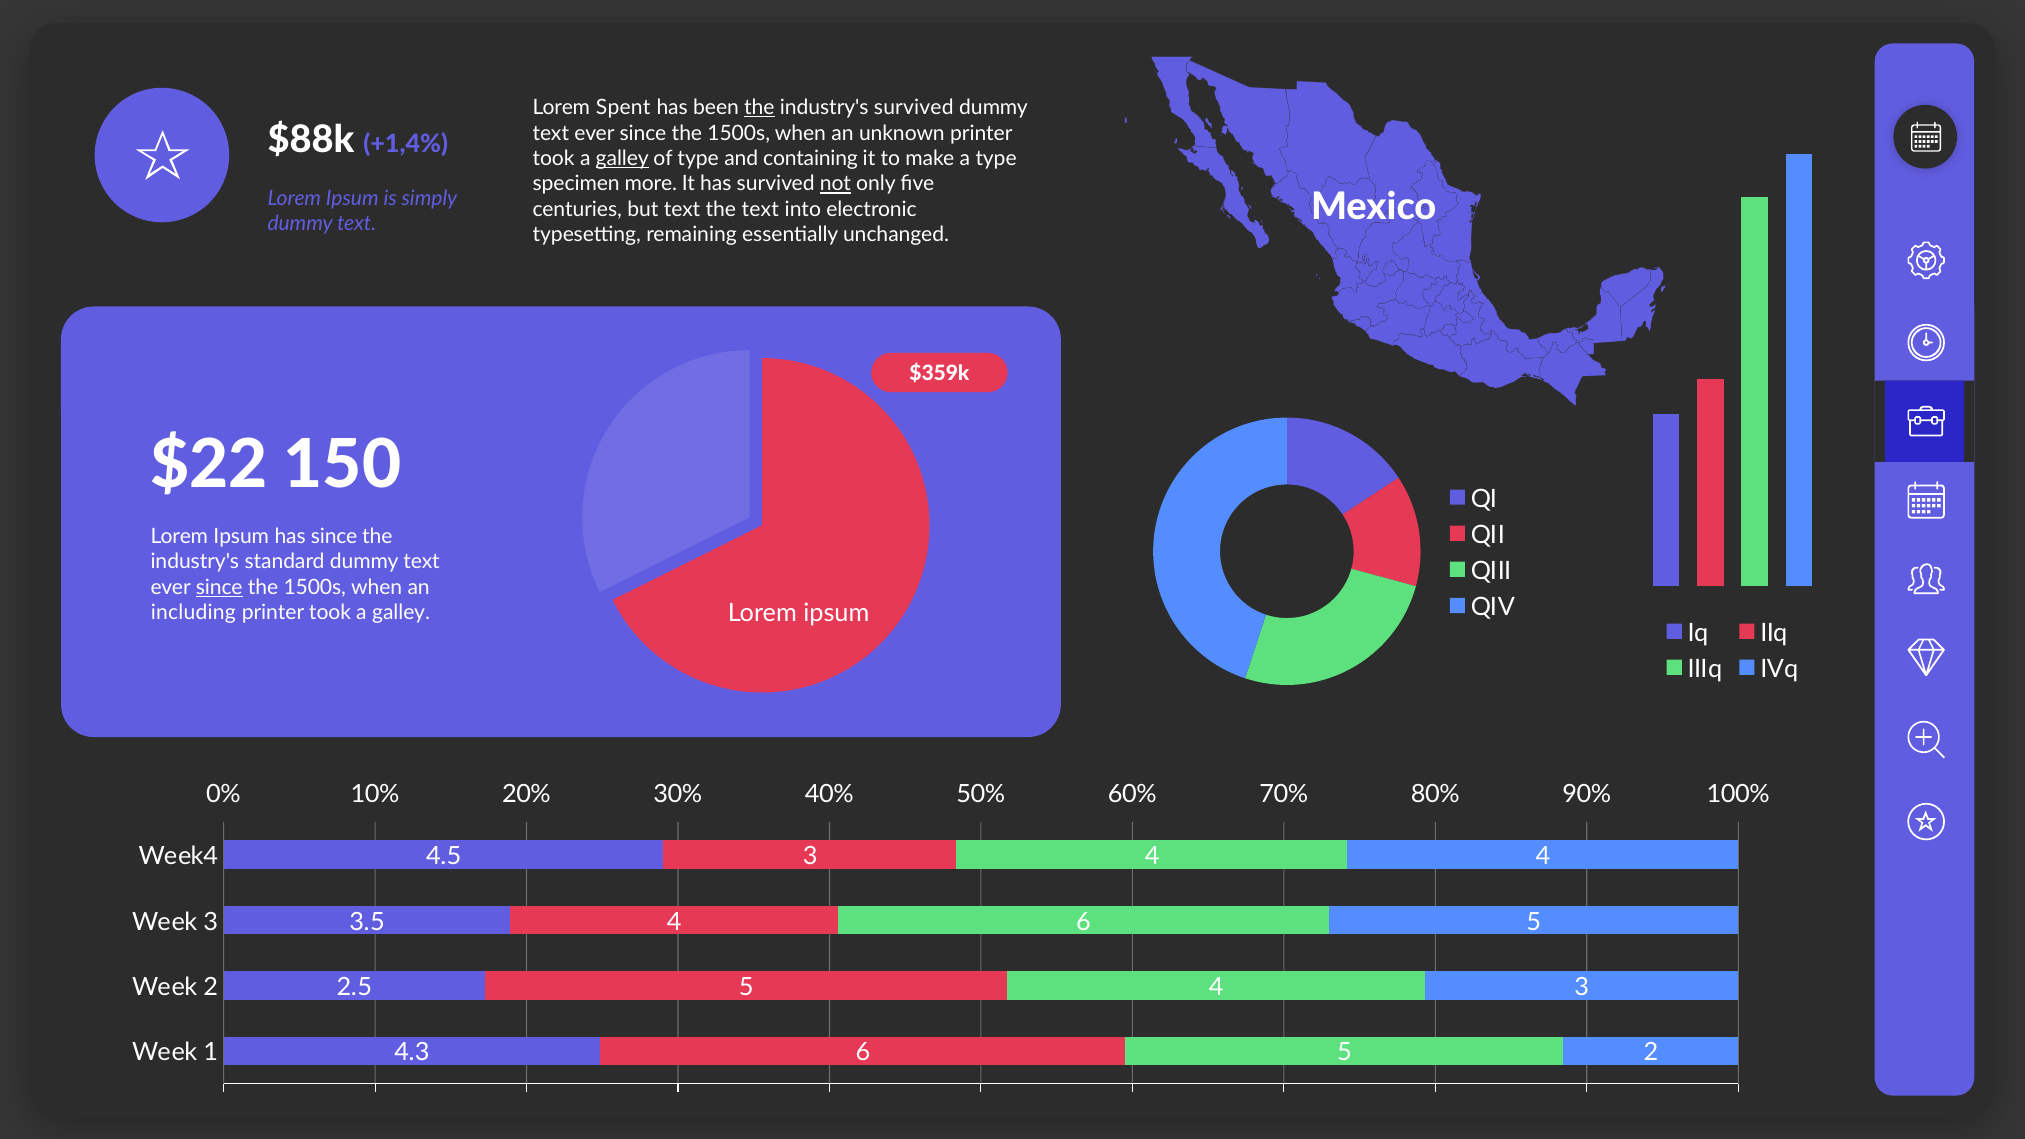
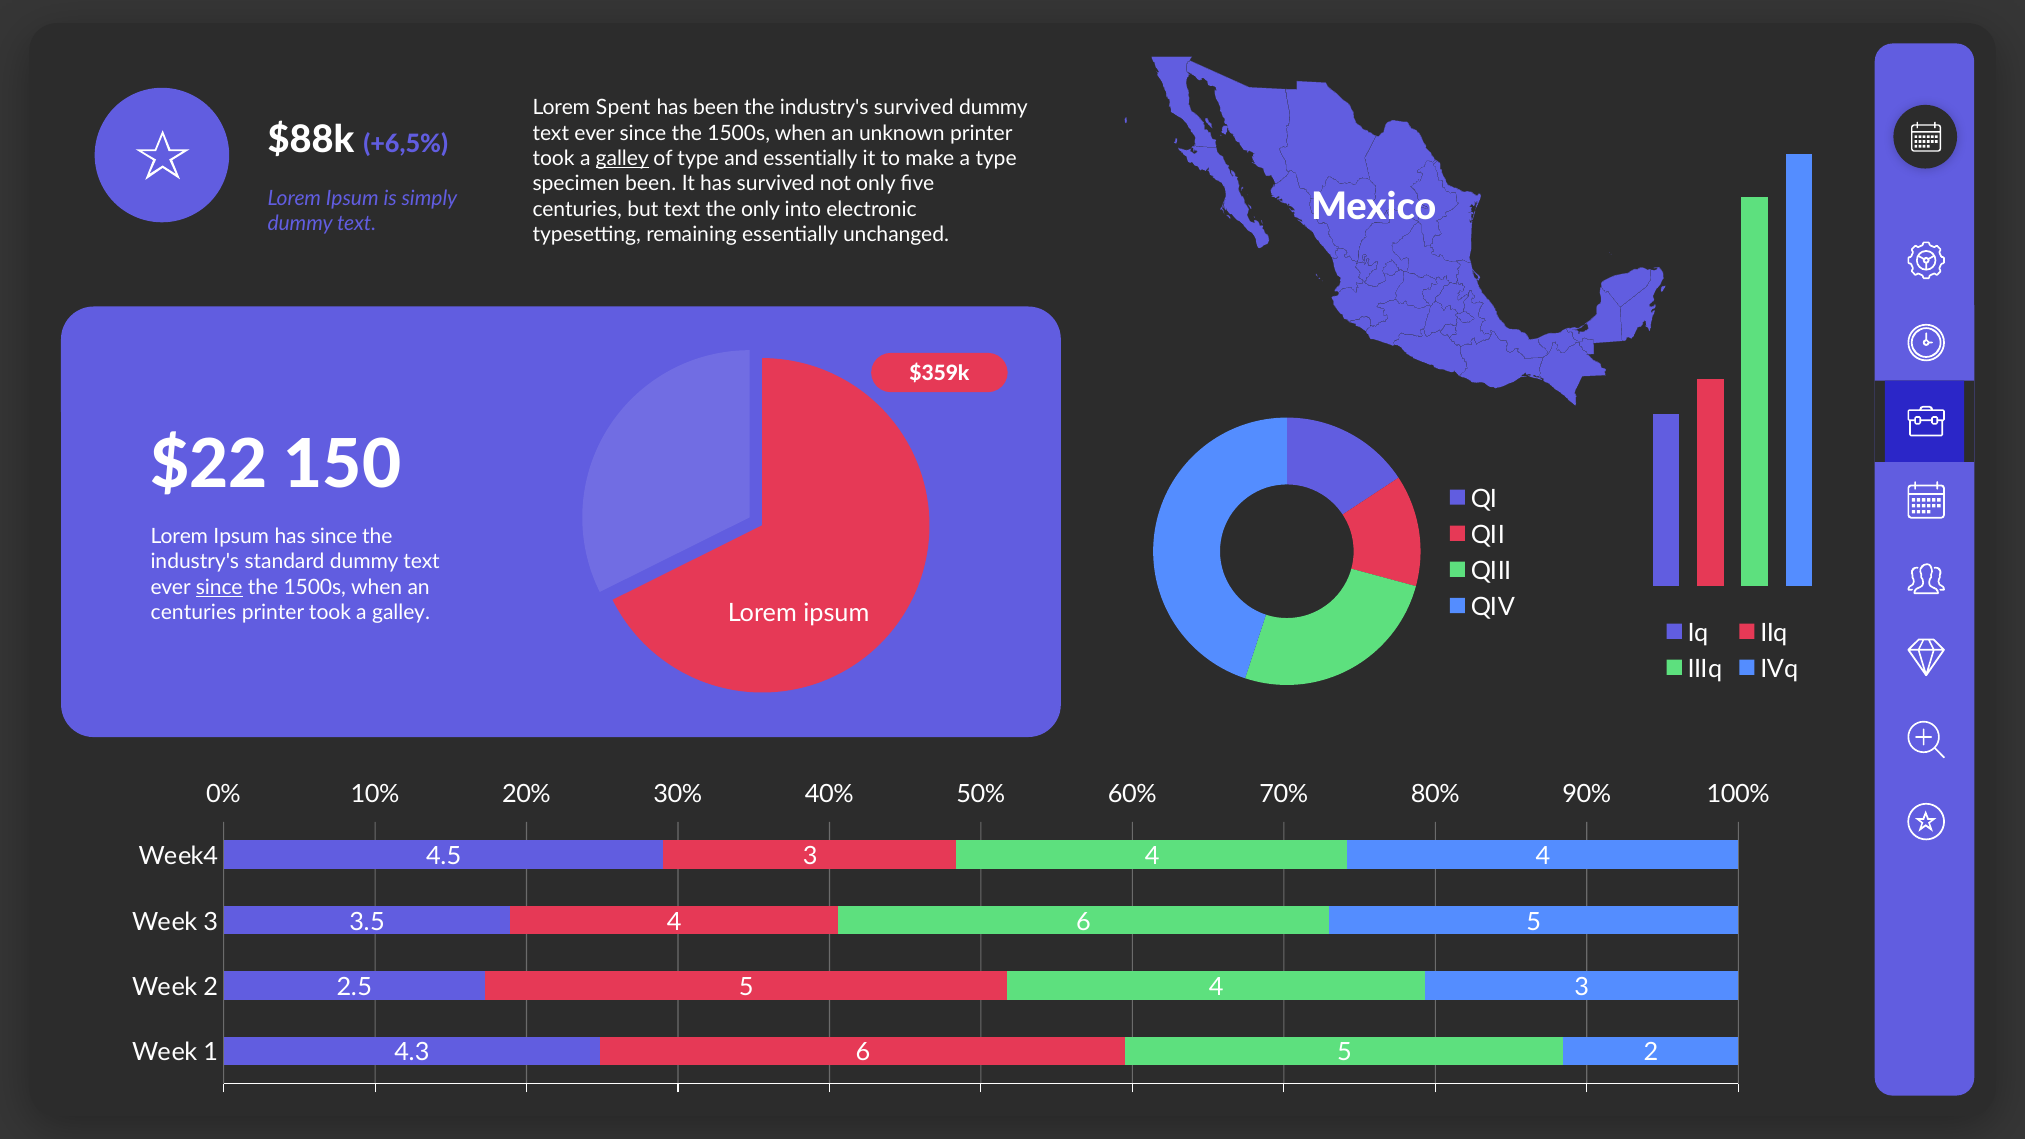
the at (759, 108) underline: present -> none
+1,4%: +1,4% -> +6,5%
and containing: containing -> essentially
specimen more: more -> been
not underline: present -> none
the text: text -> only
including at (193, 612): including -> centuries
